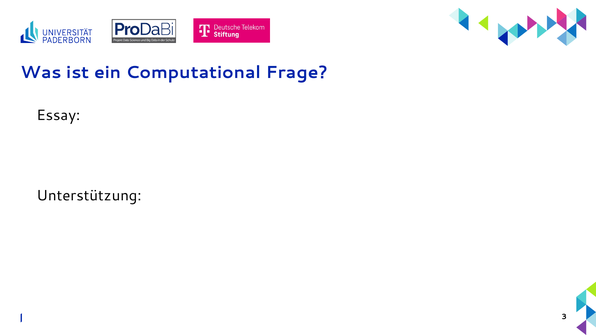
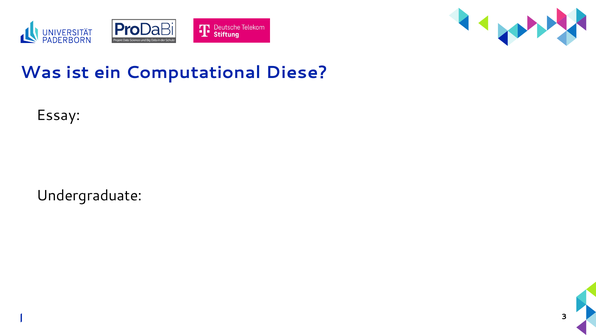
Frage: Frage -> Diese
Unterstützung: Unterstützung -> Undergraduate
